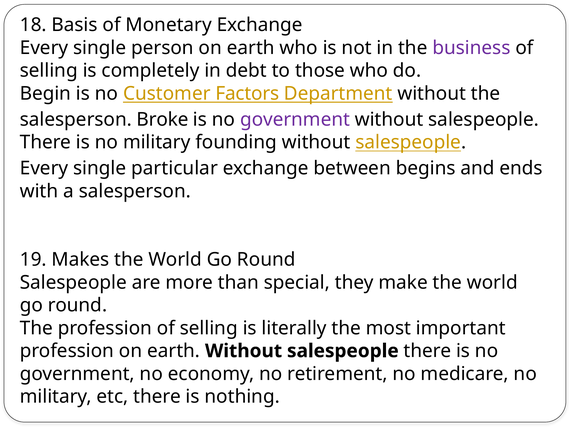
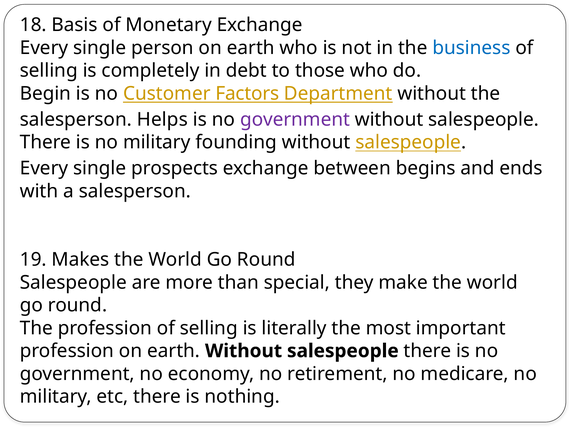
business colour: purple -> blue
Broke: Broke -> Helps
particular: particular -> prospects
